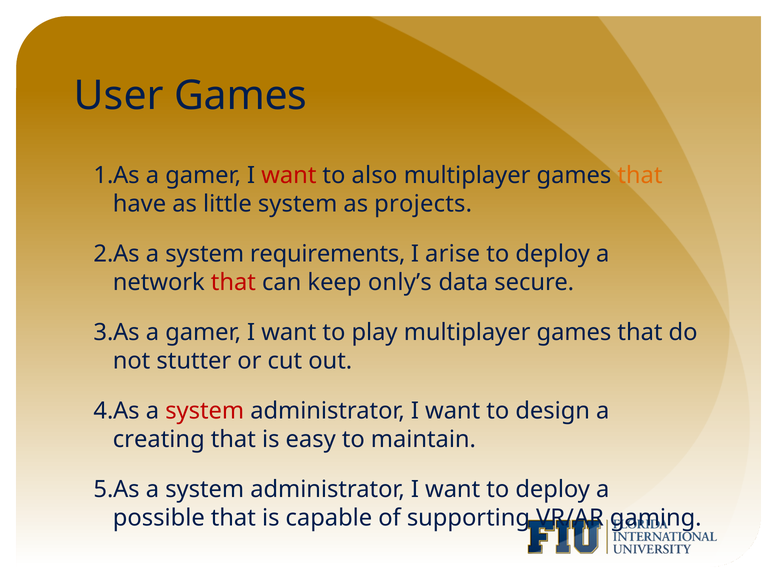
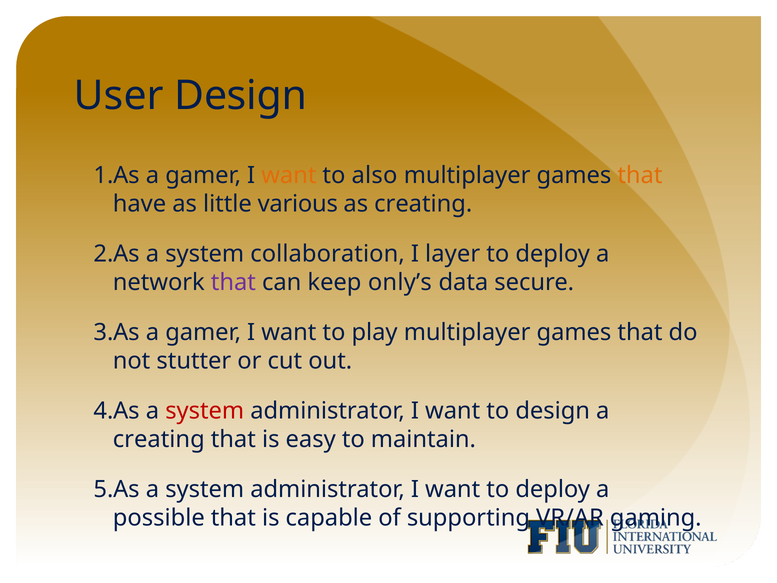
User Games: Games -> Design
want at (289, 175) colour: red -> orange
little system: system -> various
as projects: projects -> creating
requirements: requirements -> collaboration
arise: arise -> layer
that at (233, 282) colour: red -> purple
